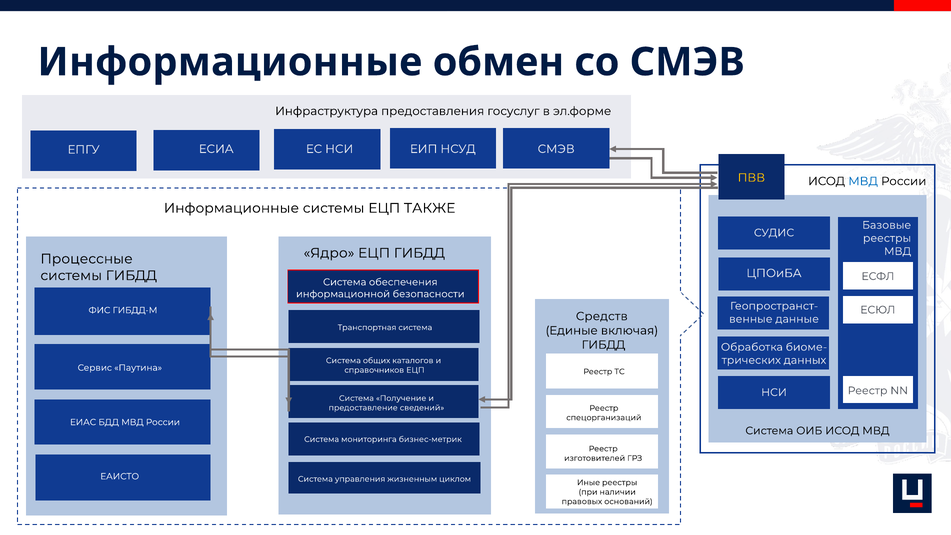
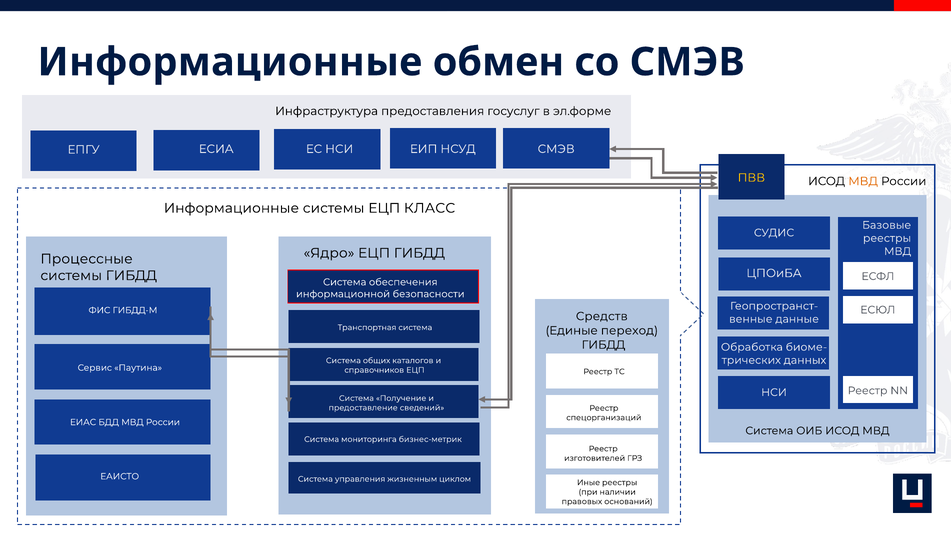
МВД at (863, 181) colour: blue -> orange
ТАКЖЕ: ТАКЖЕ -> КЛАСС
включая: включая -> переход
